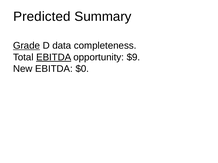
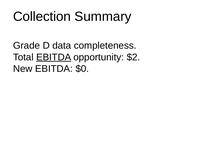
Predicted: Predicted -> Collection
Grade underline: present -> none
$9: $9 -> $2
